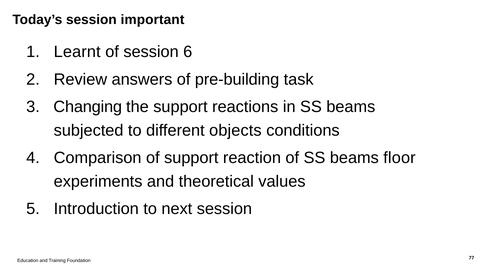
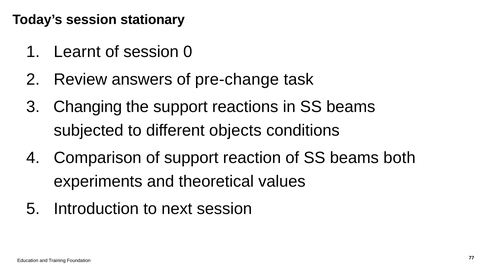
important: important -> stationary
6: 6 -> 0
pre-building: pre-building -> pre-change
floor: floor -> both
